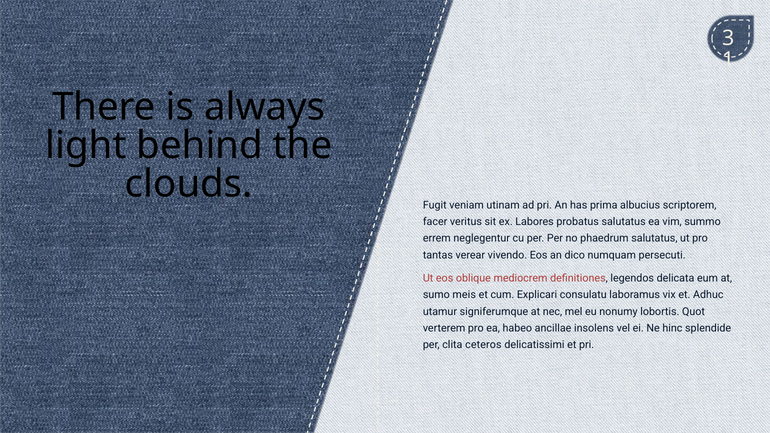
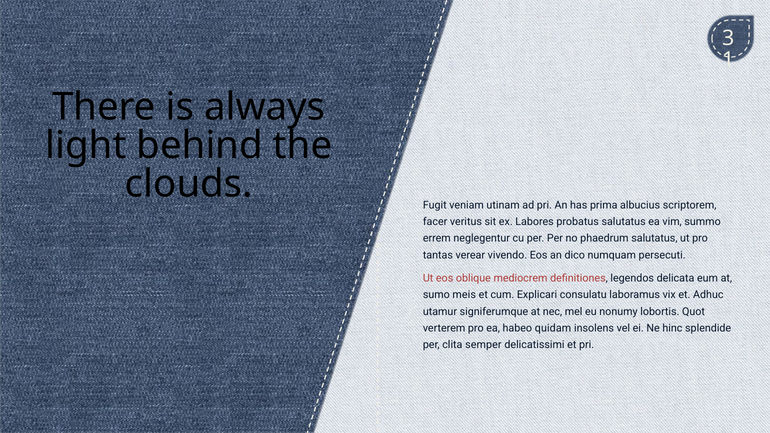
ancillae: ancillae -> quidam
ceteros: ceteros -> semper
